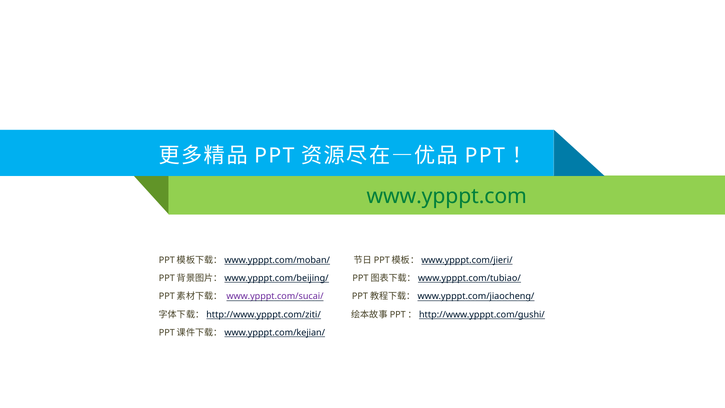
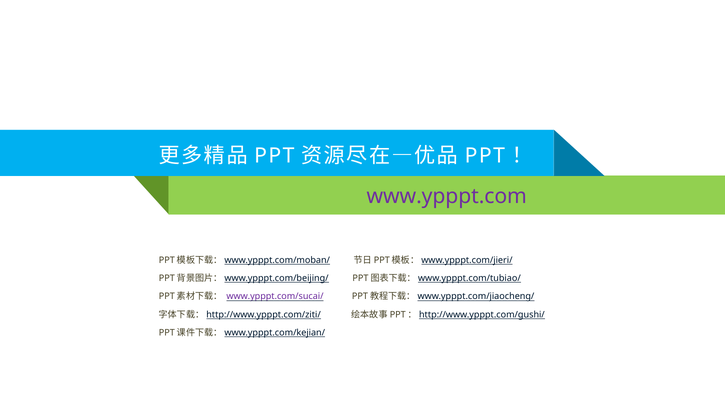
www.ypppt.com colour: green -> purple
